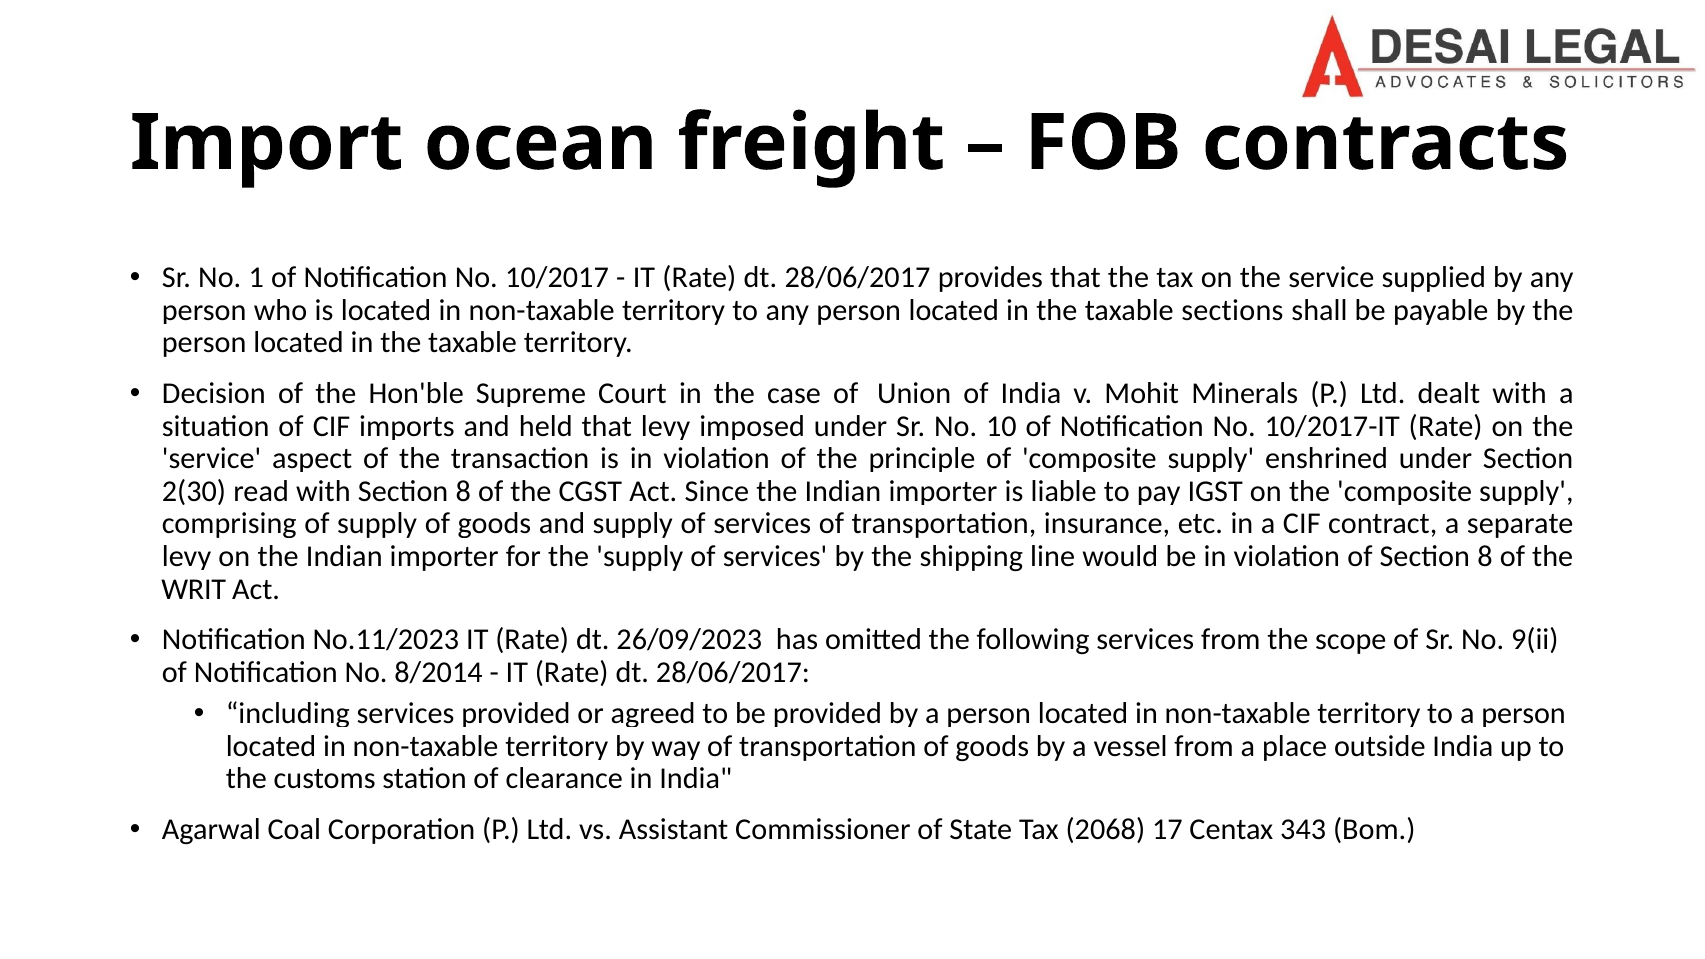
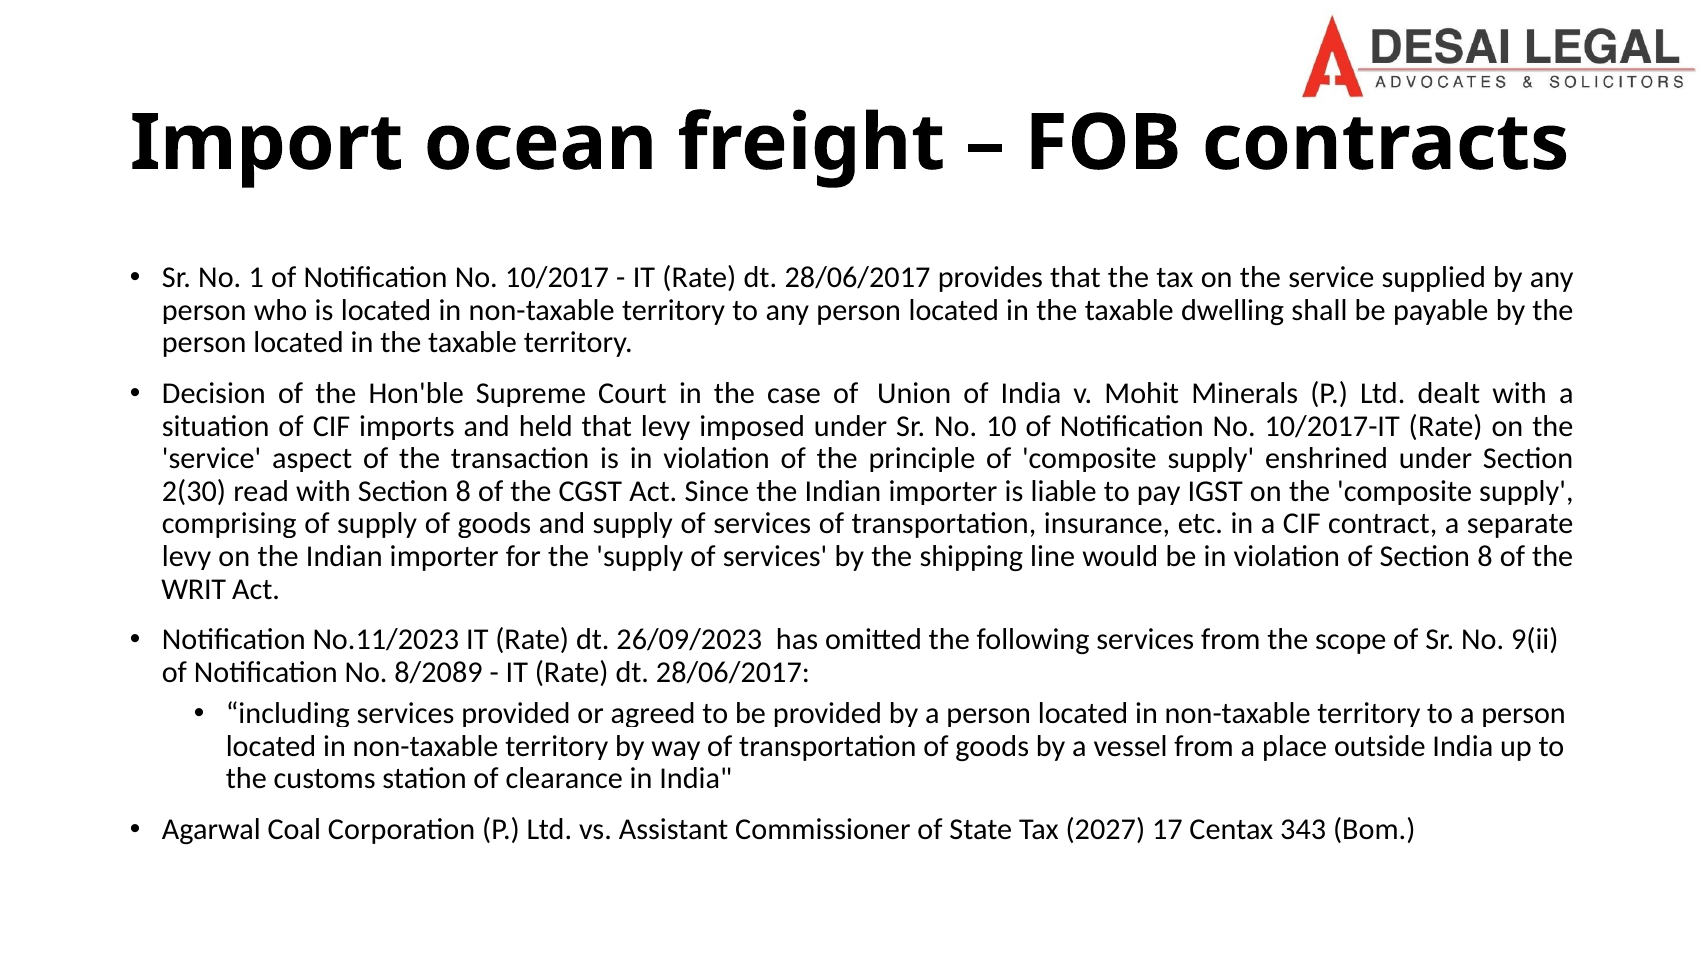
sections: sections -> dwelling
8/2014: 8/2014 -> 8/2089
2068: 2068 -> 2027
